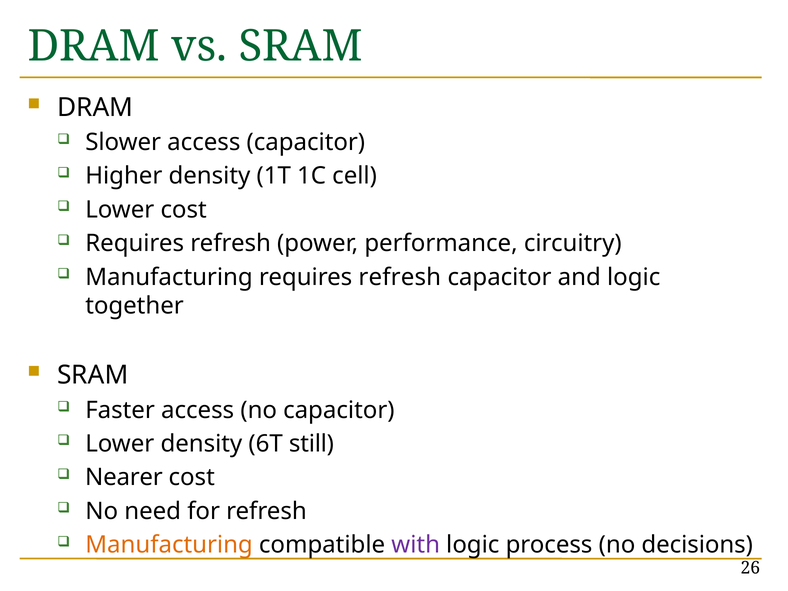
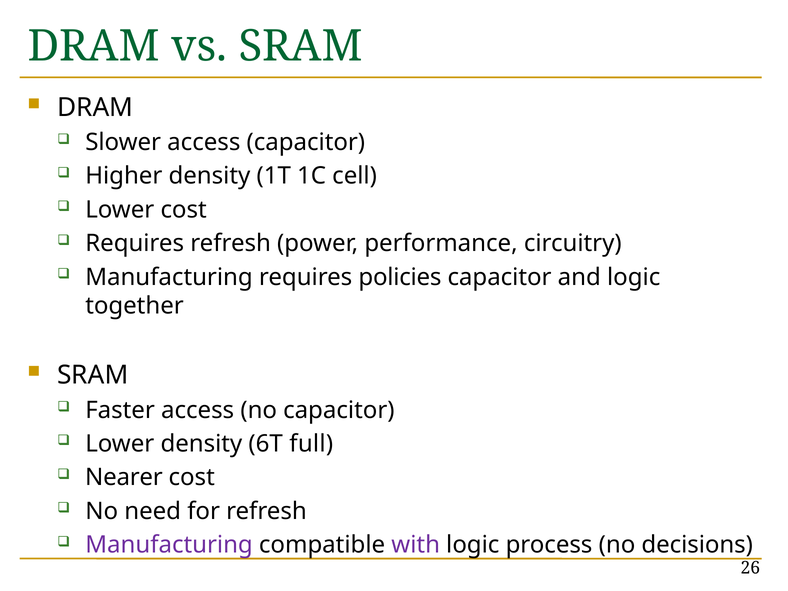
Manufacturing requires refresh: refresh -> policies
still: still -> full
Manufacturing at (169, 545) colour: orange -> purple
